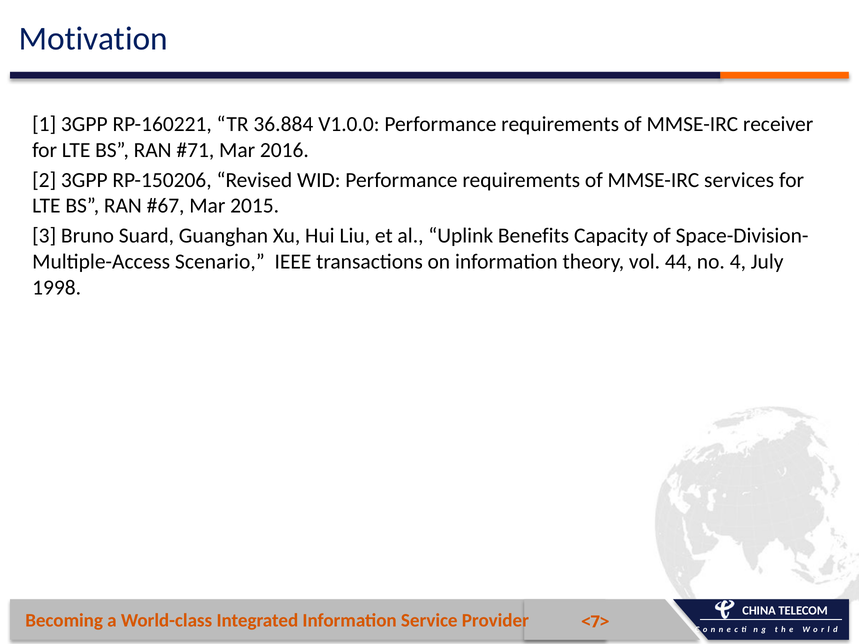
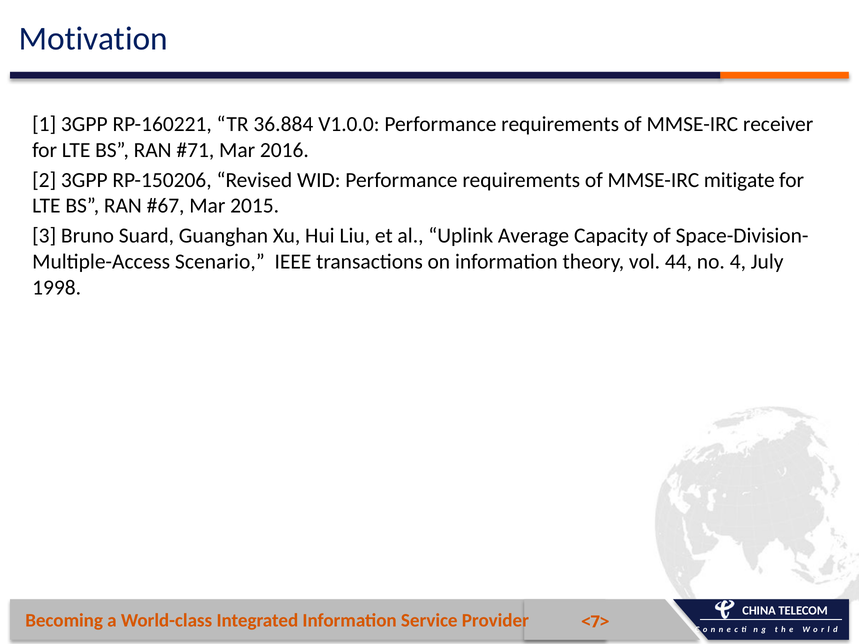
services: services -> mitigate
Benefits: Benefits -> Average
